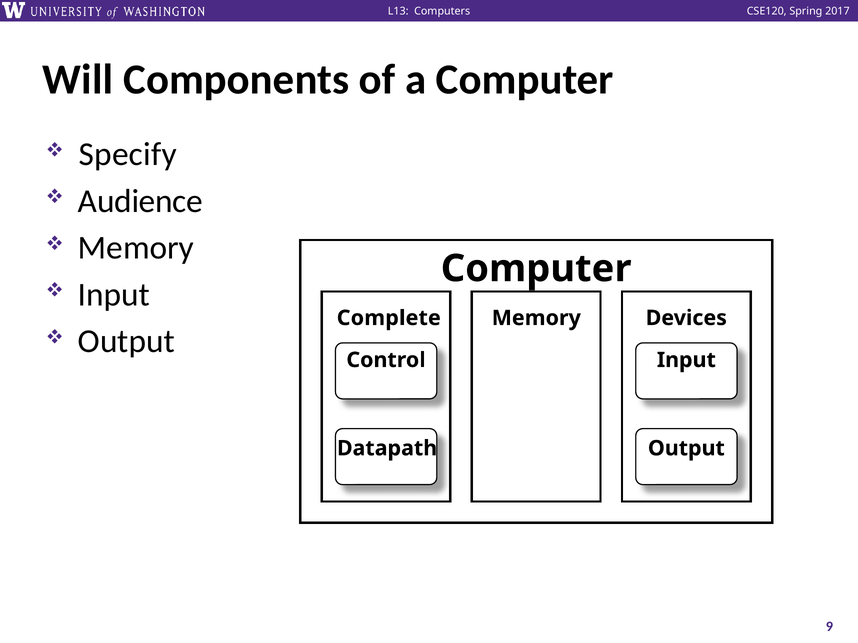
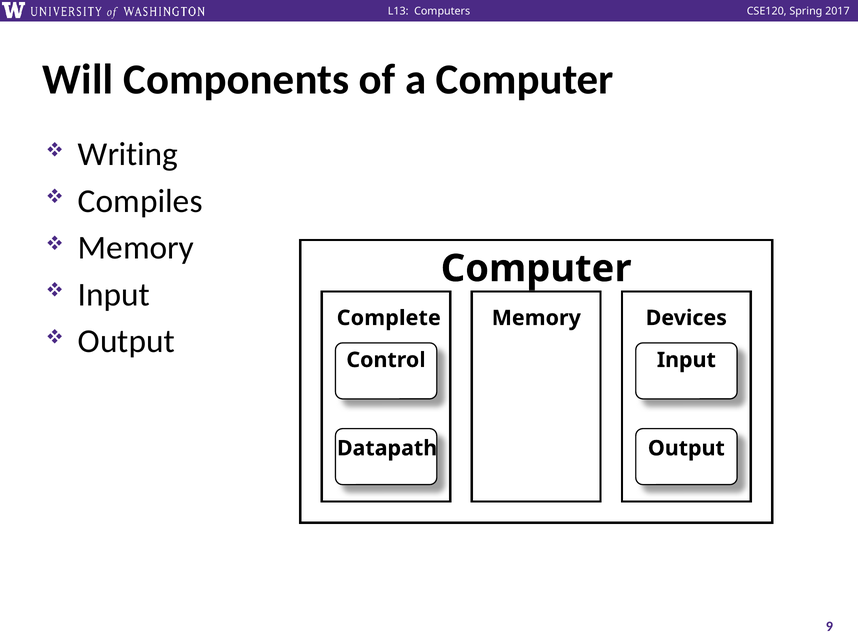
Specify: Specify -> Writing
Audience: Audience -> Compiles
